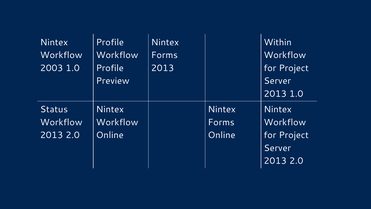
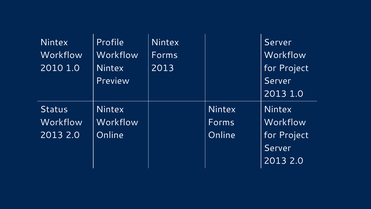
Within at (278, 42): Within -> Server
2003: 2003 -> 2010
Profile at (110, 68): Profile -> Nintex
